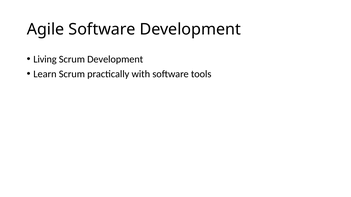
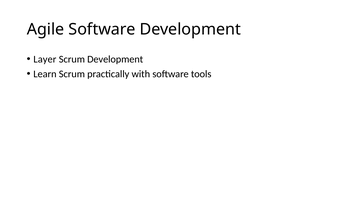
Living: Living -> Layer
